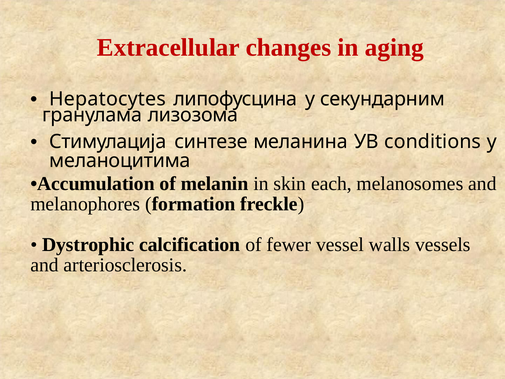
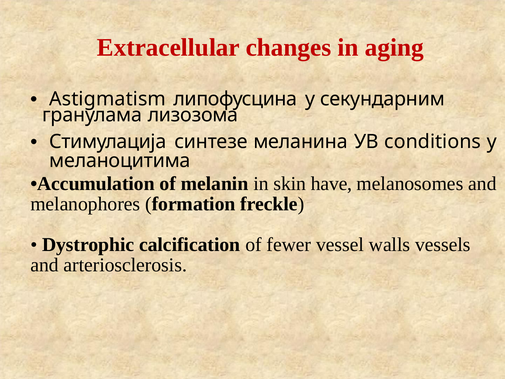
Hepatocytes: Hepatocytes -> Astigmatism
each: each -> have
